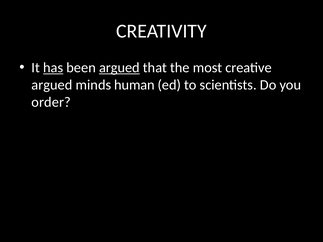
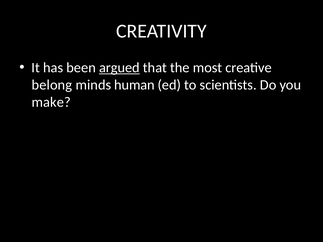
has underline: present -> none
argued at (52, 85): argued -> belong
order: order -> make
